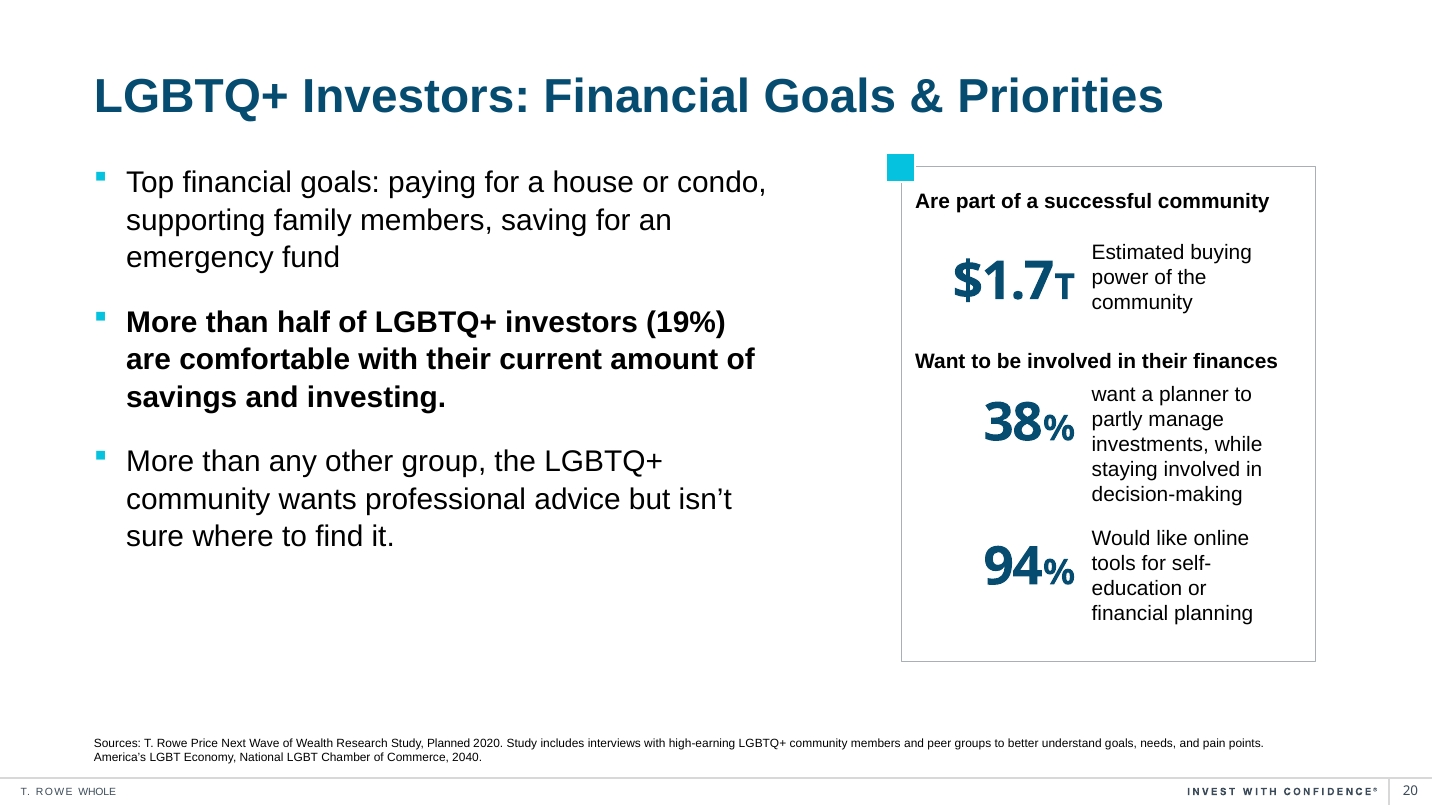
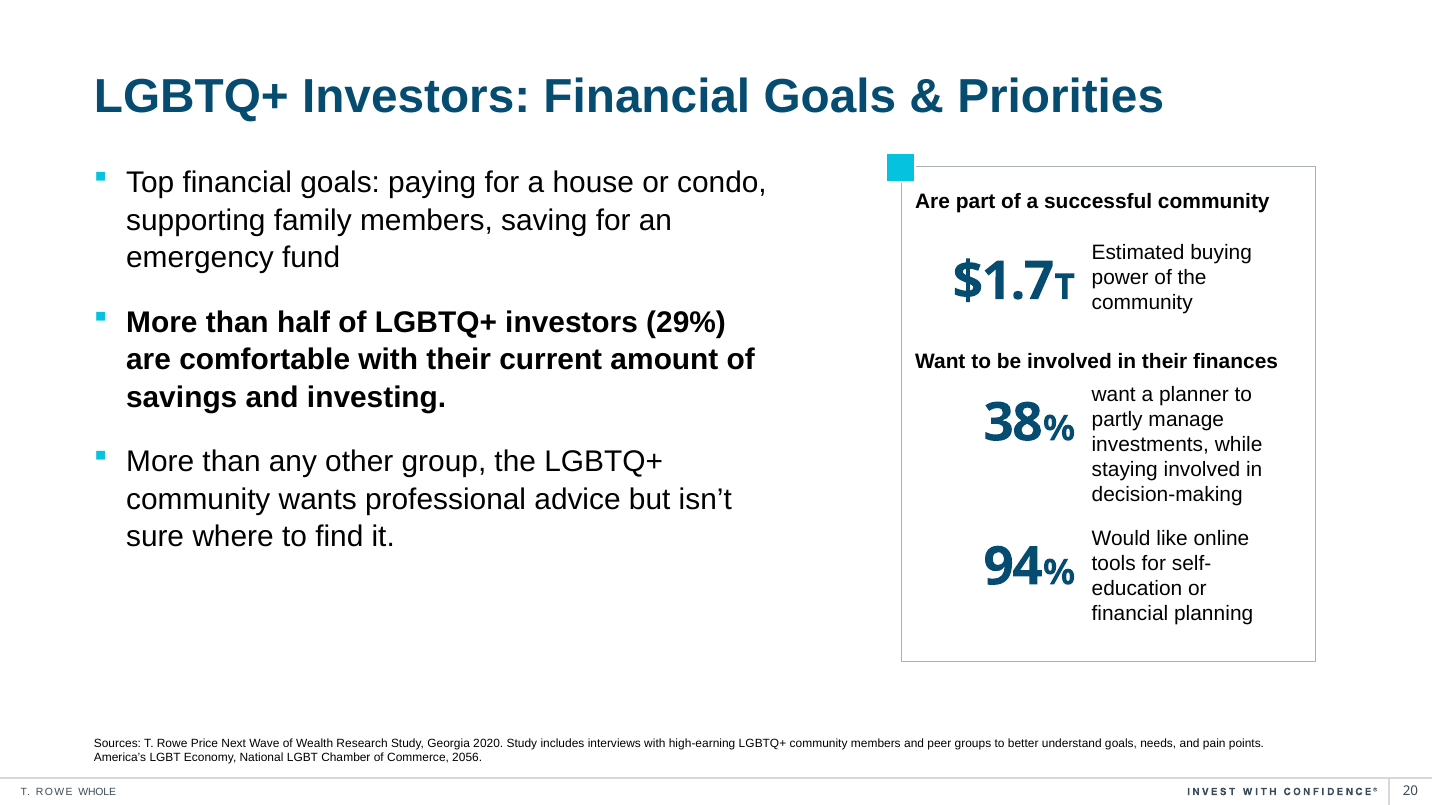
19%: 19% -> 29%
Planned: Planned -> Georgia
2040: 2040 -> 2056
